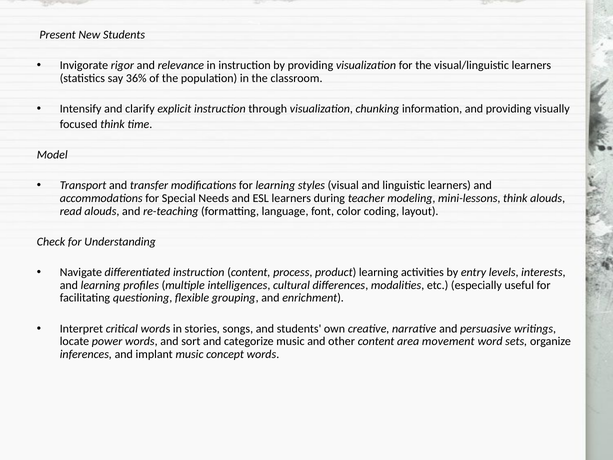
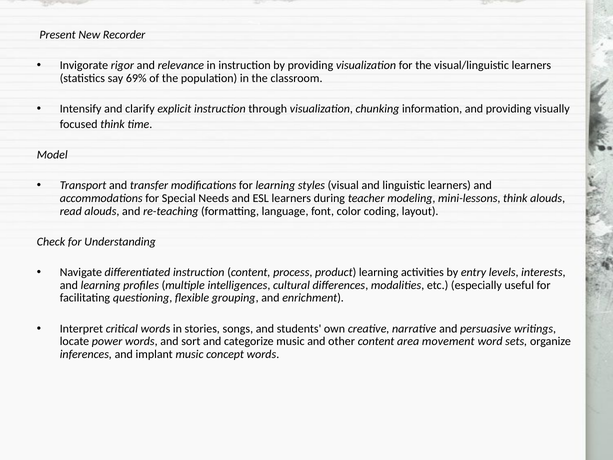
New Students: Students -> Recorder
36%: 36% -> 69%
